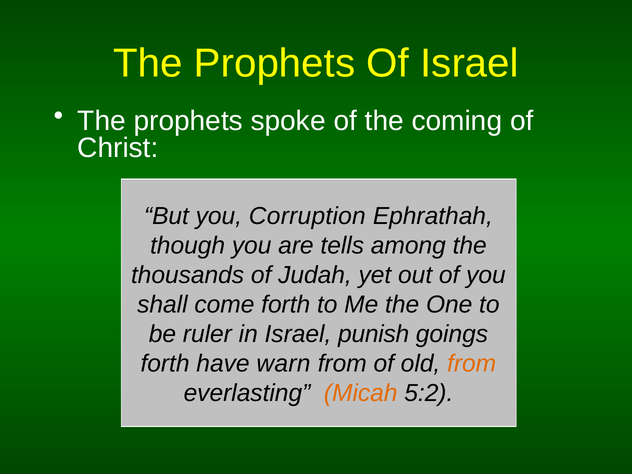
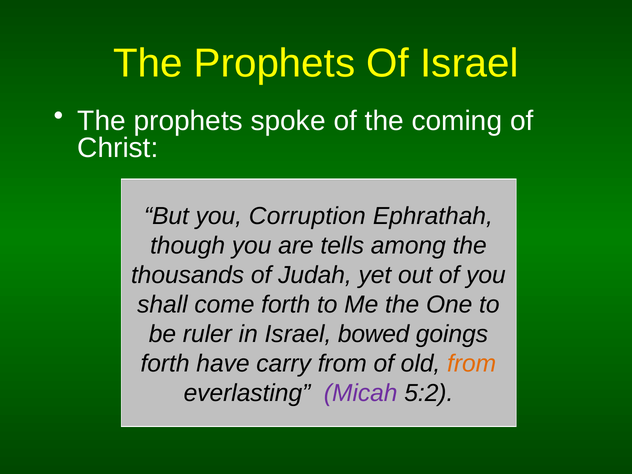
punish: punish -> bowed
warn: warn -> carry
Micah colour: orange -> purple
